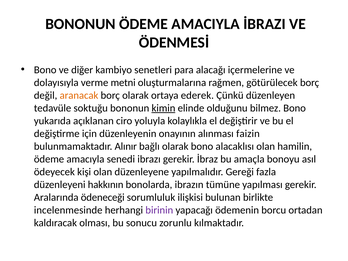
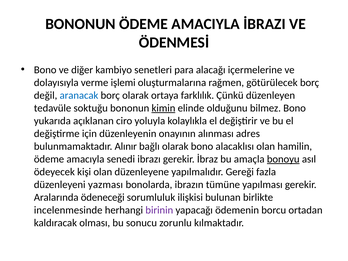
metni: metni -> işlemi
aranacak colour: orange -> blue
ederek: ederek -> farklılık
faizin: faizin -> adres
bonoyu underline: none -> present
hakkının: hakkının -> yazması
